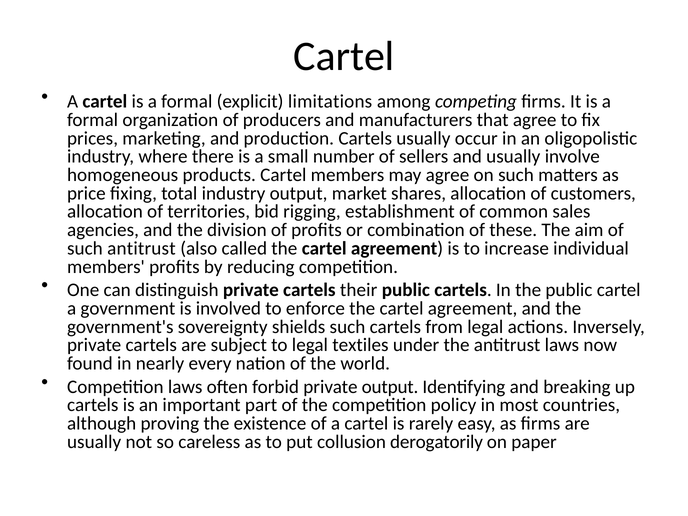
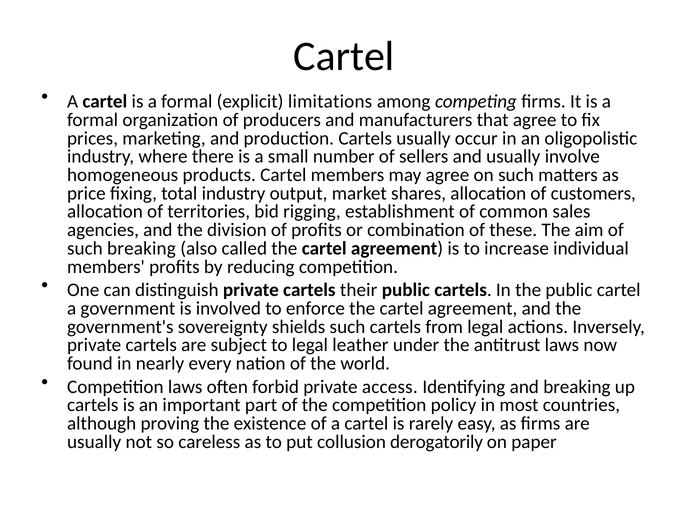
such antitrust: antitrust -> breaking
textiles: textiles -> leather
private output: output -> access
